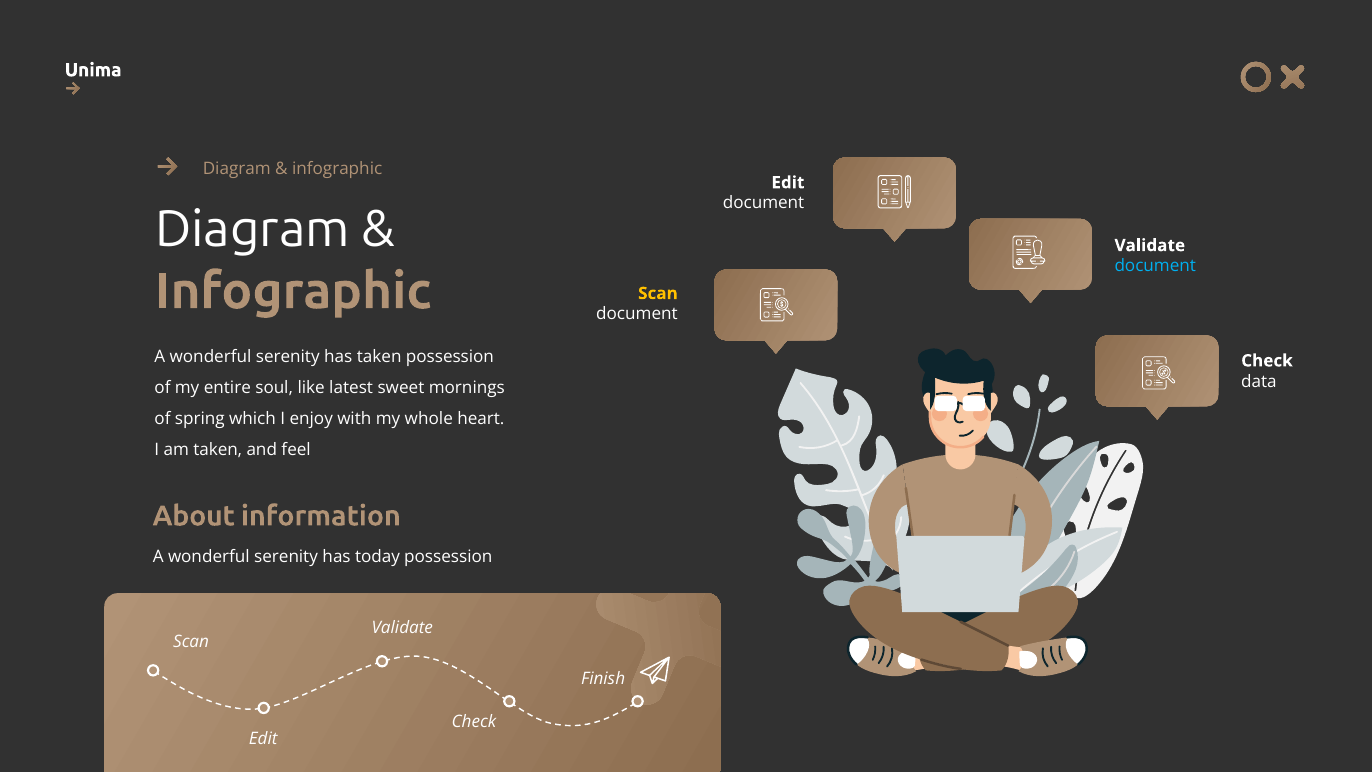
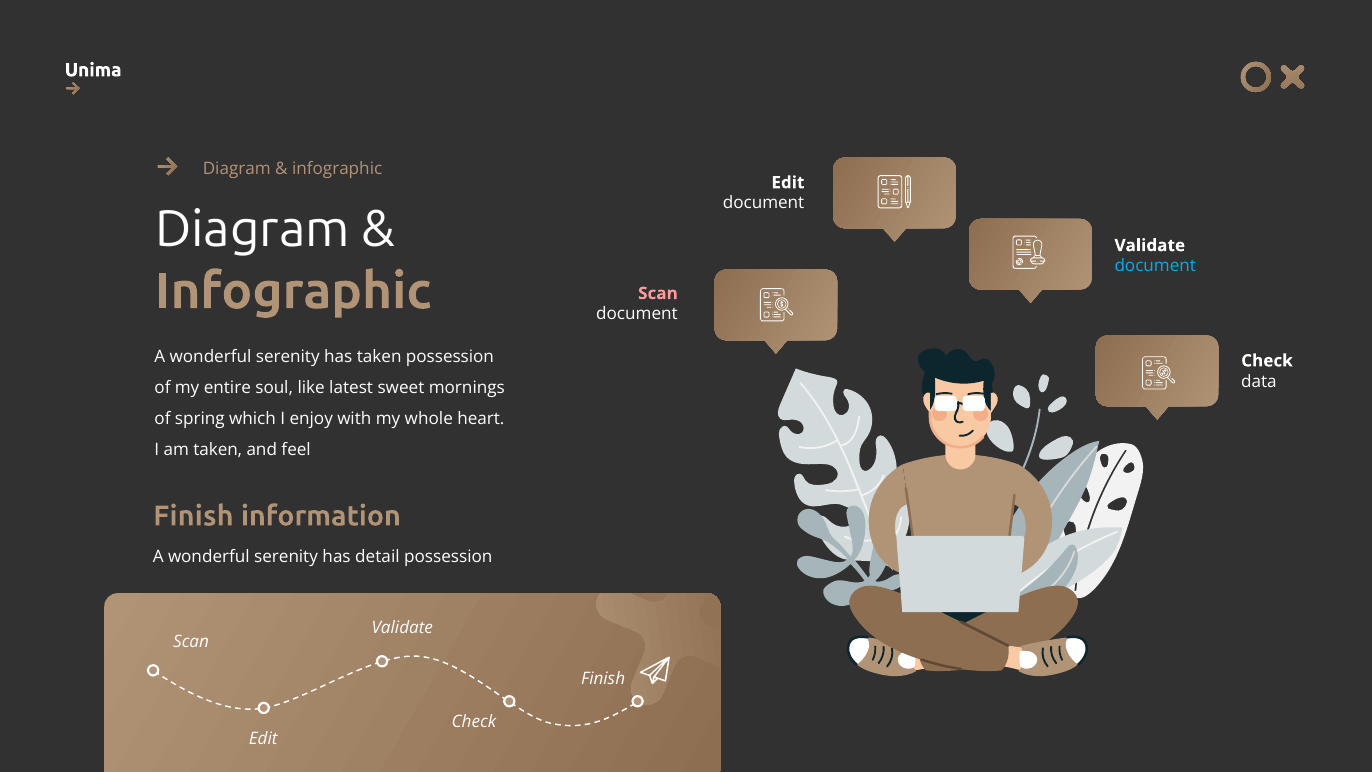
Scan at (658, 293) colour: yellow -> pink
About at (194, 516): About -> Finish
today: today -> detail
